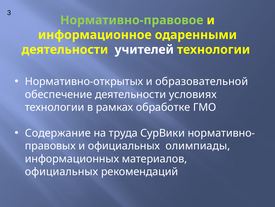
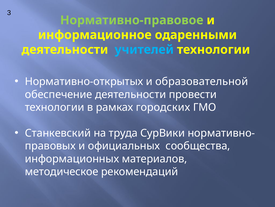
учителей colour: white -> light blue
условиях: условиях -> провести
обработке: обработке -> городских
Содержание: Содержание -> Станкевский
олимпиады: олимпиады -> сообщества
официальных at (62, 171): официальных -> методическое
